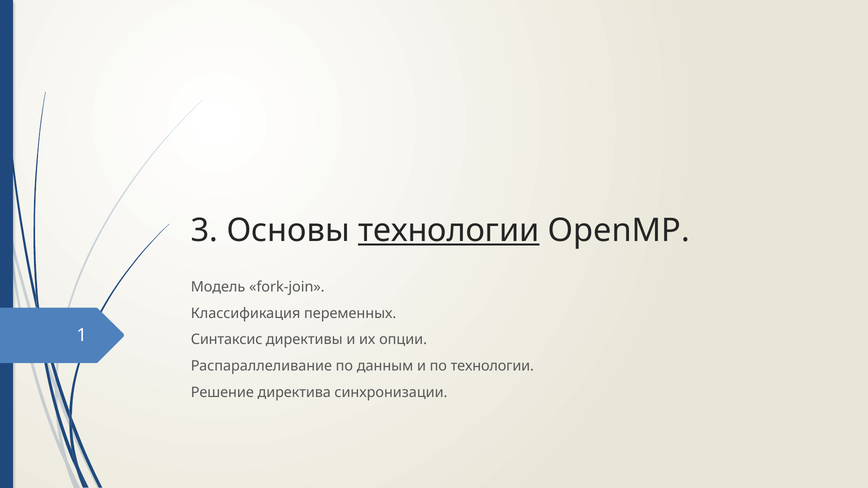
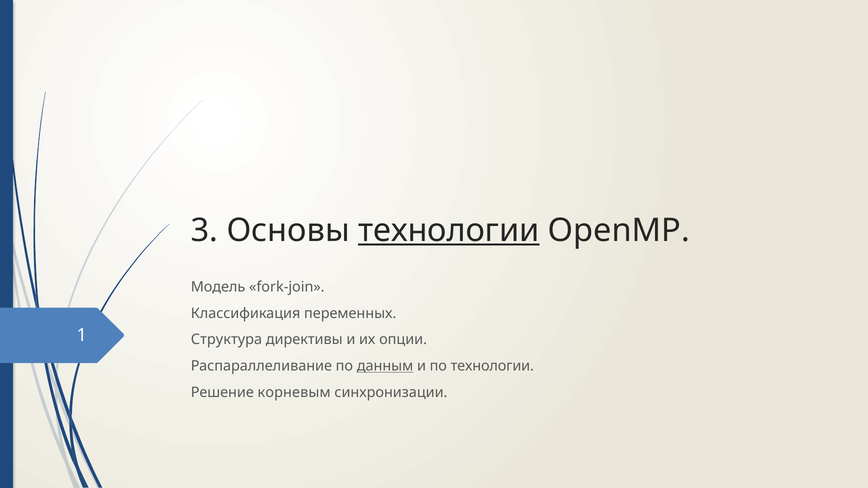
Синтаксис: Синтаксис -> Структура
данным underline: none -> present
директива: директива -> корневым
